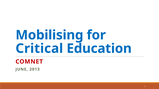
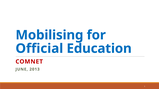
Critical: Critical -> Official
